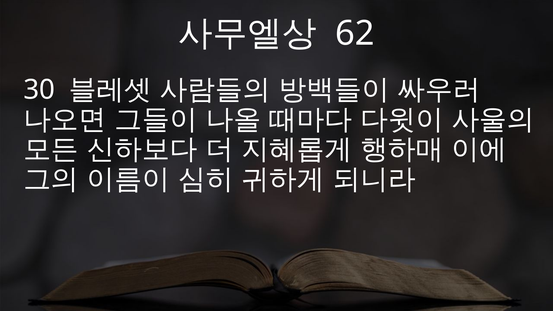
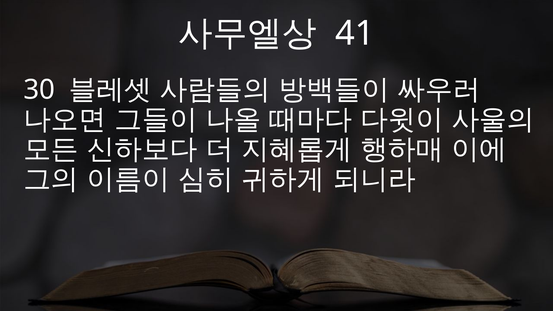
62: 62 -> 41
